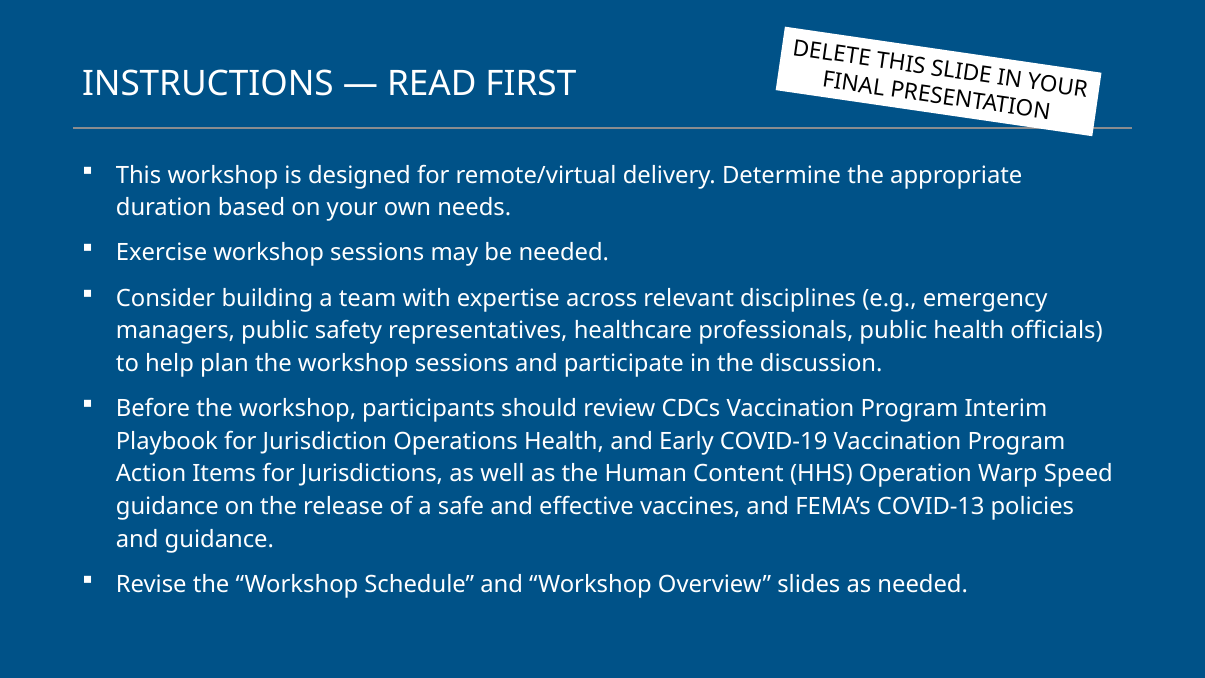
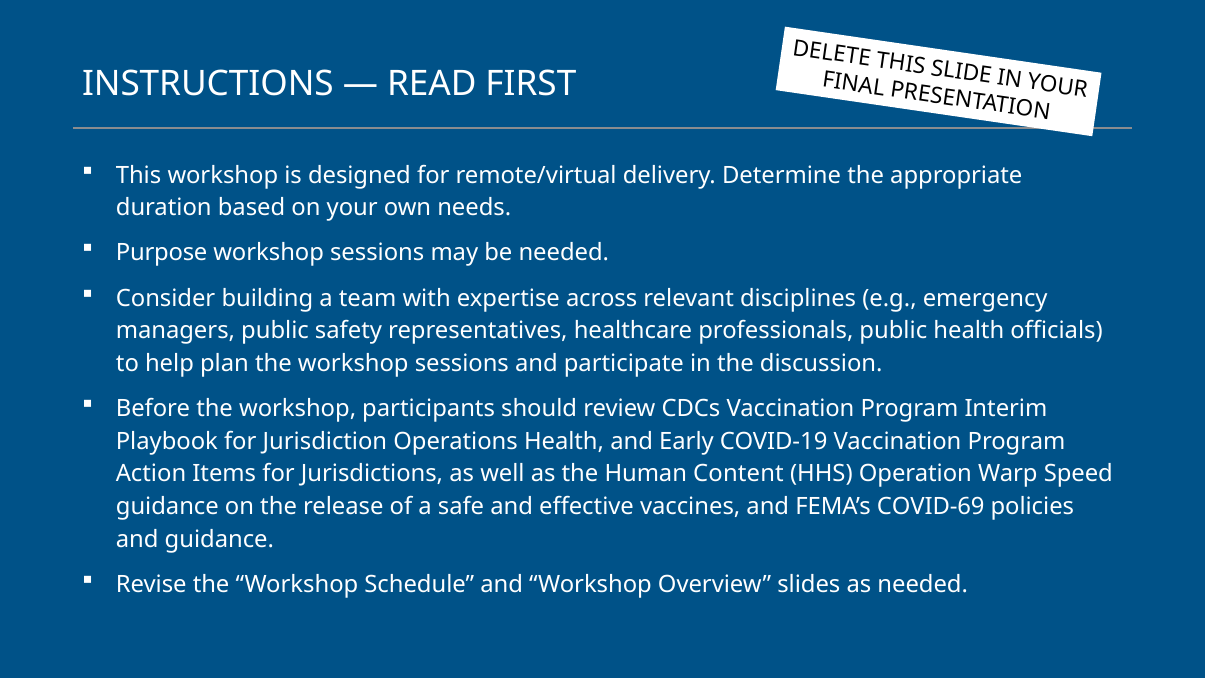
Exercise: Exercise -> Purpose
COVID-13: COVID-13 -> COVID-69
